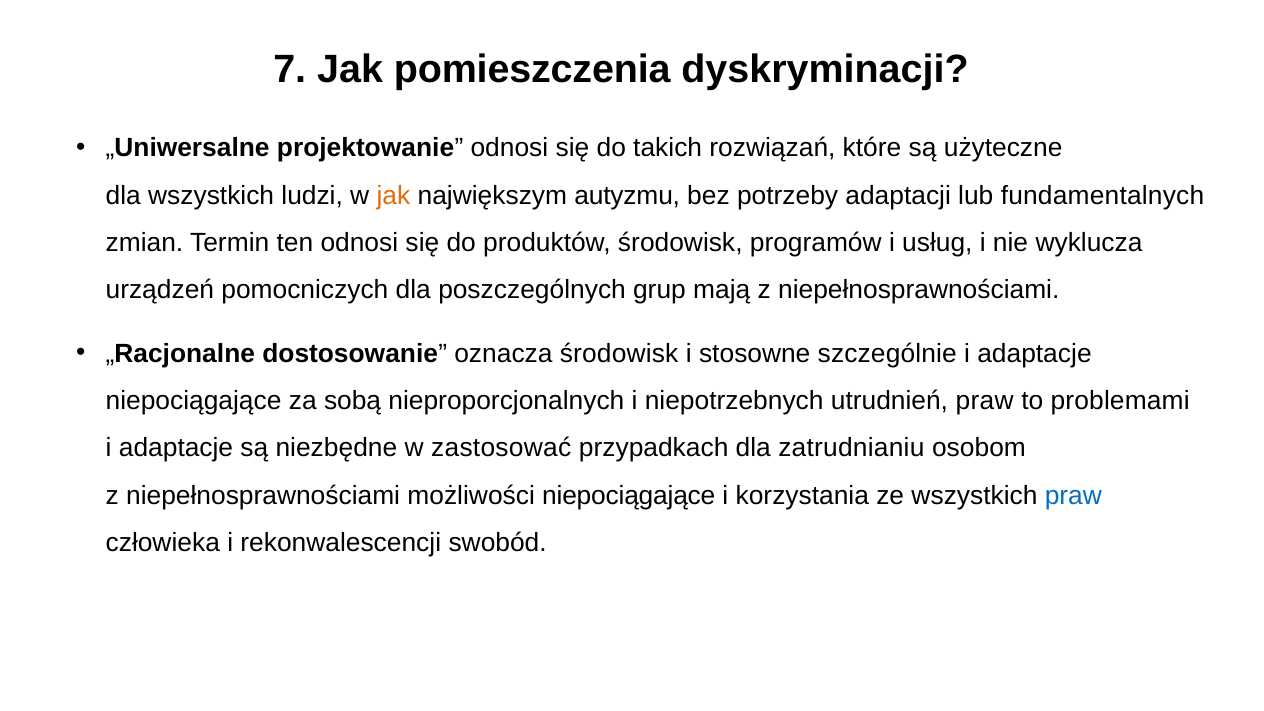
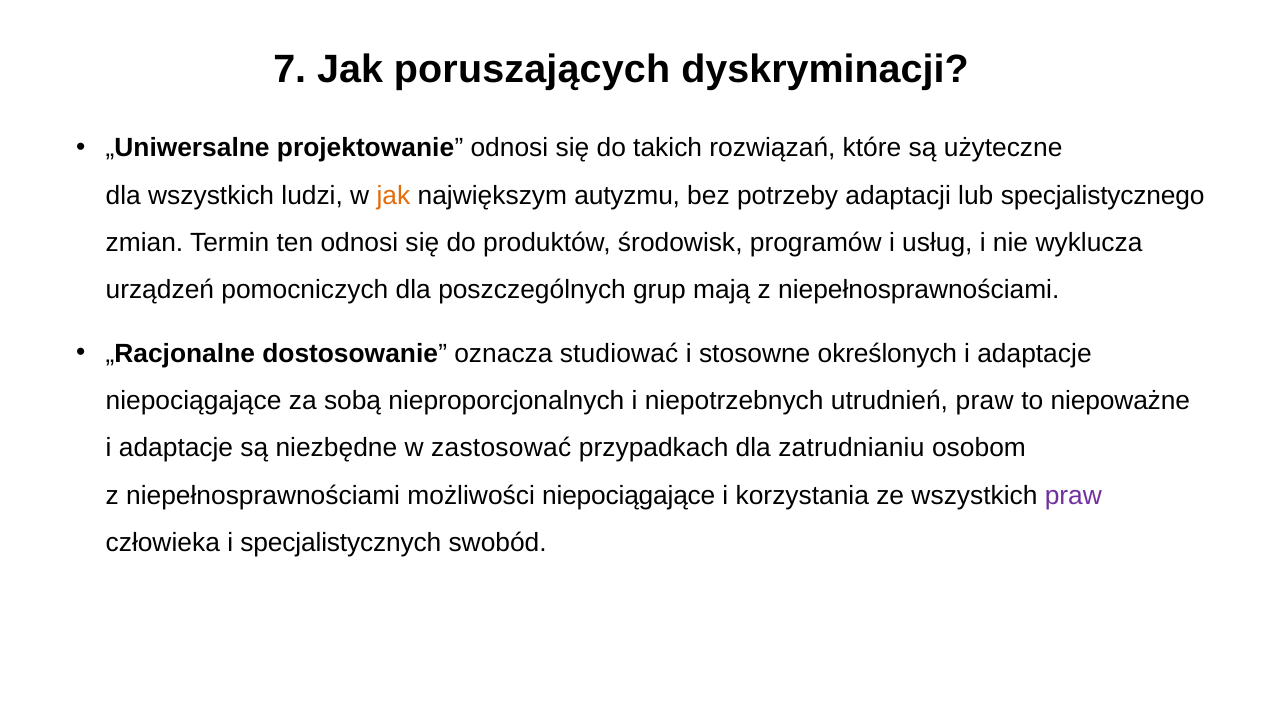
pomieszczenia: pomieszczenia -> poruszających
fundamentalnych: fundamentalnych -> specjalistycznego
oznacza środowisk: środowisk -> studiować
szczególnie: szczególnie -> określonych
problemami: problemami -> niepoważne
praw at (1073, 496) colour: blue -> purple
rekonwalescencji: rekonwalescencji -> specjalistycznych
